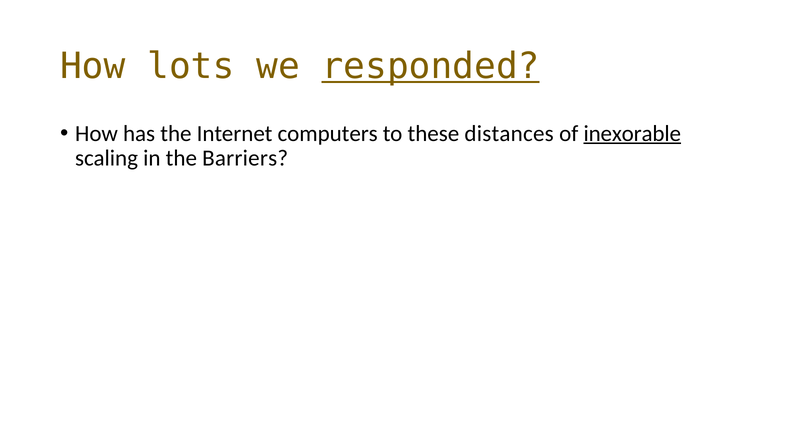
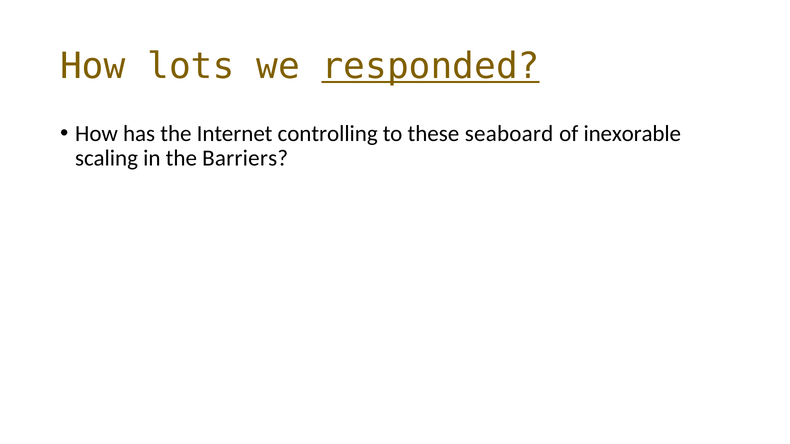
computers: computers -> controlling
distances: distances -> seaboard
inexorable underline: present -> none
